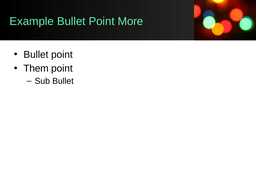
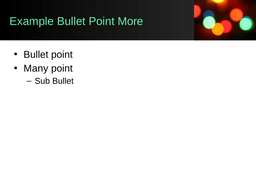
Them: Them -> Many
